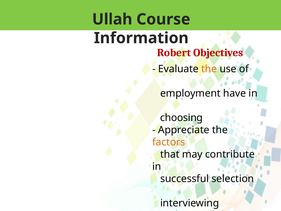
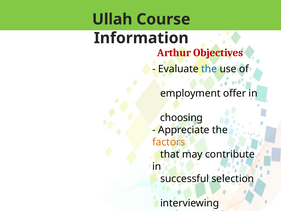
Robert: Robert -> Arthur
the at (209, 69) colour: orange -> blue
have: have -> offer
